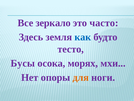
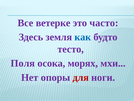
зеркало: зеркало -> ветерке
Бусы: Бусы -> Поля
для colour: orange -> red
